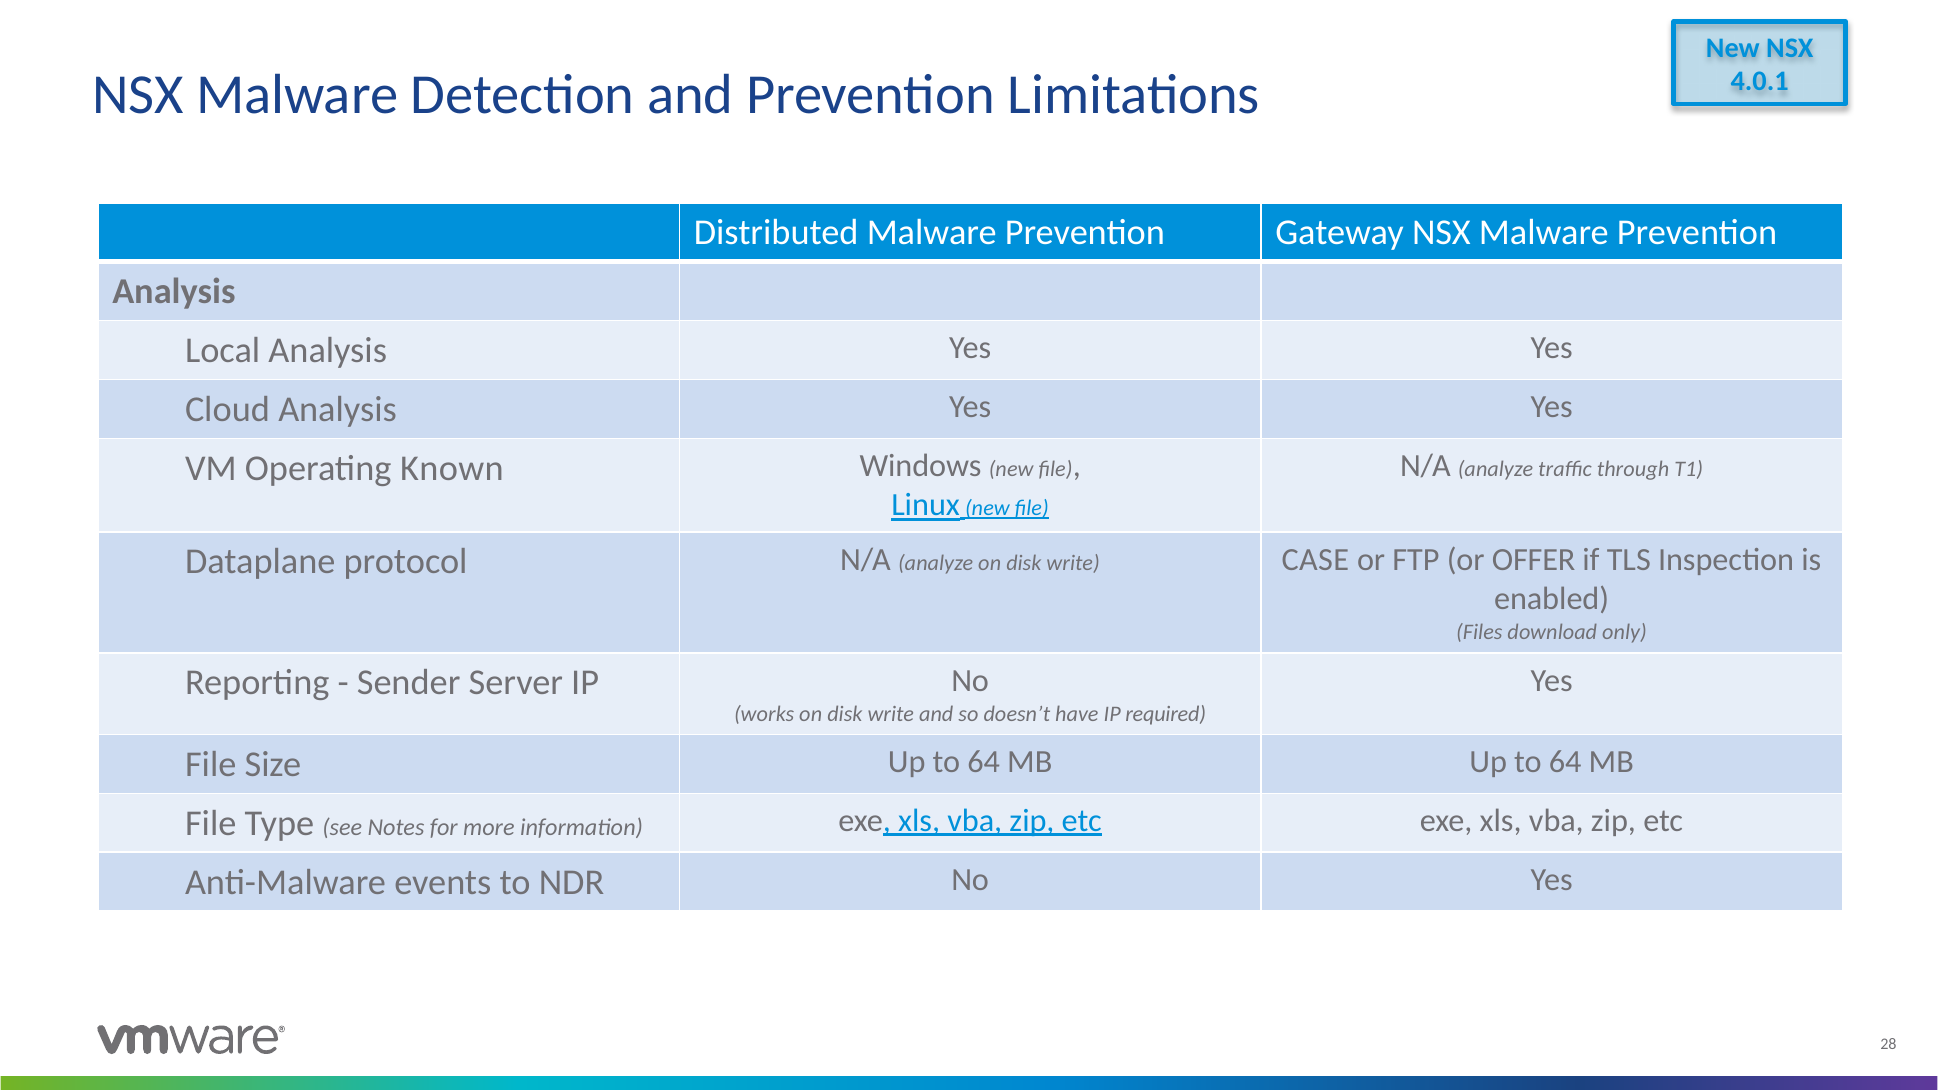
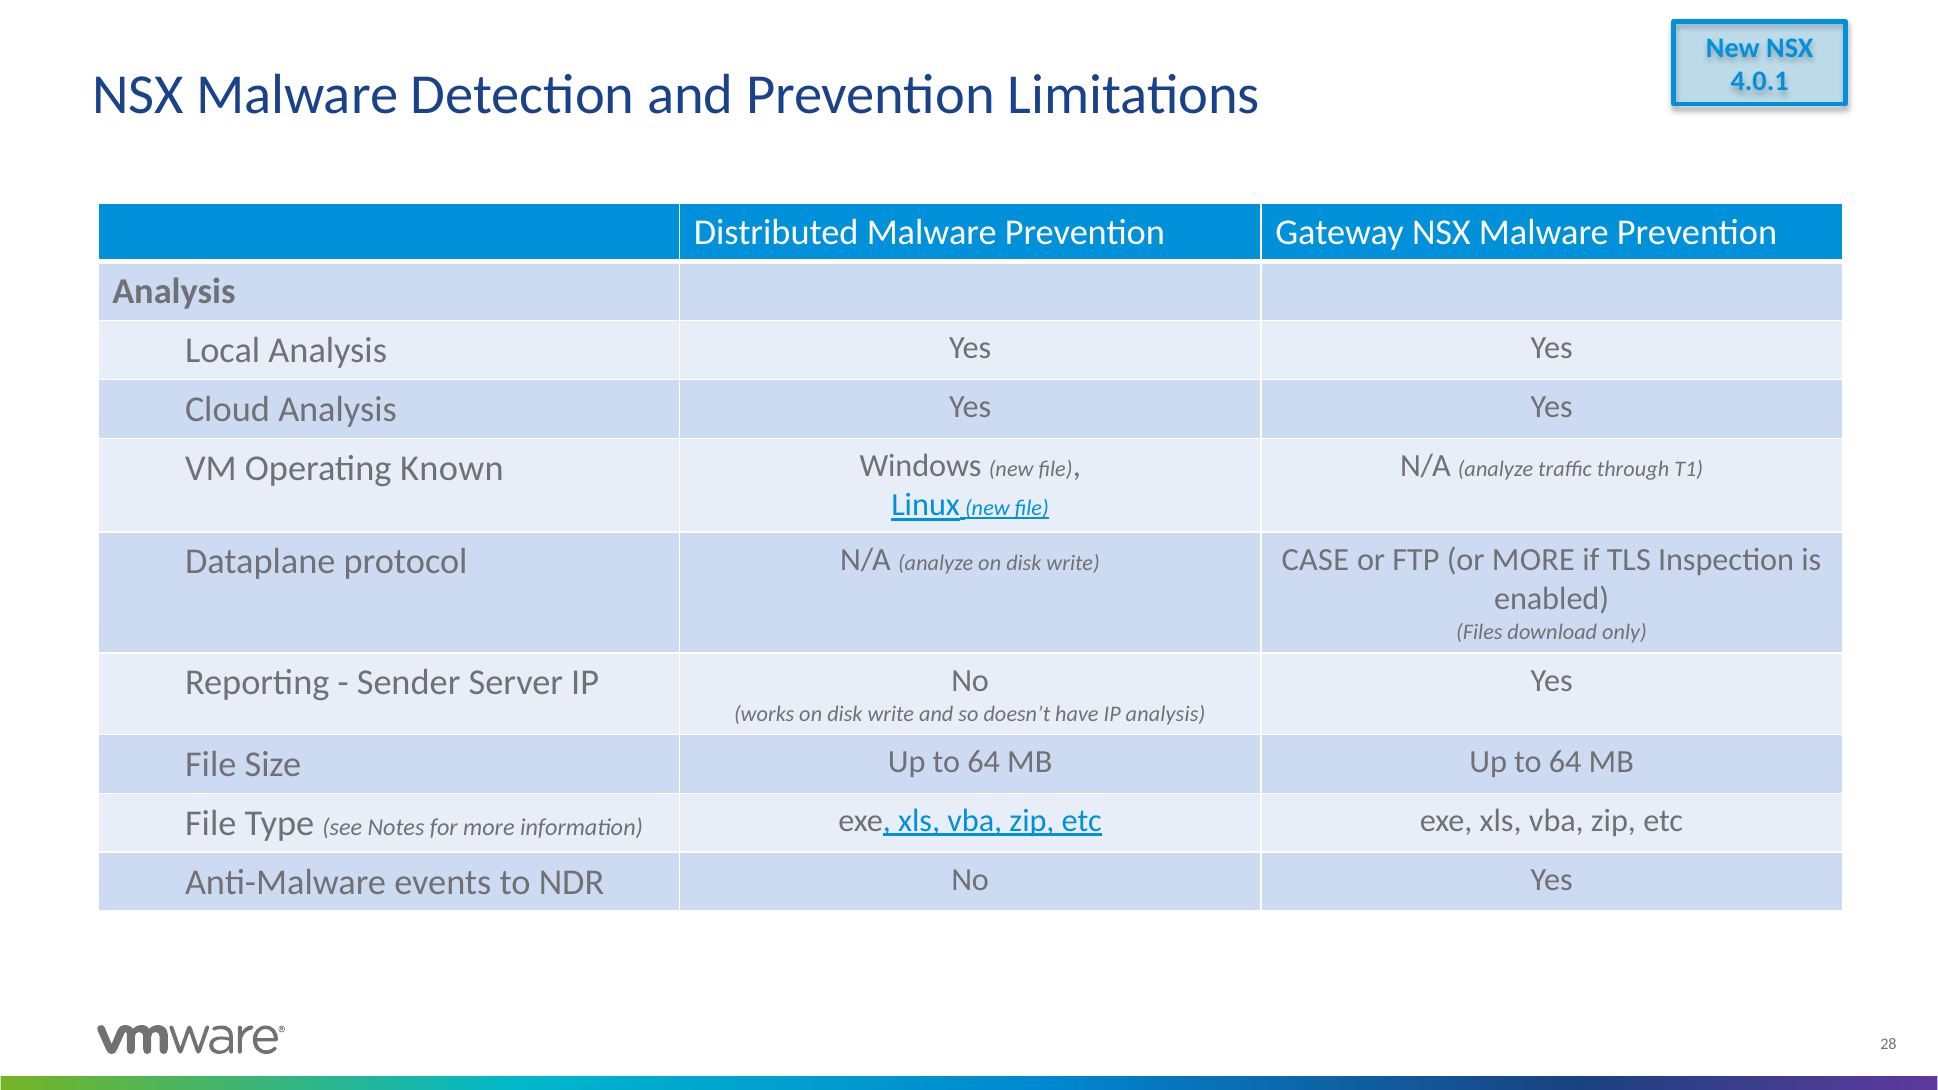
or OFFER: OFFER -> MORE
IP required: required -> analysis
